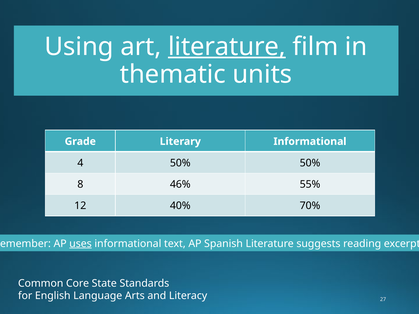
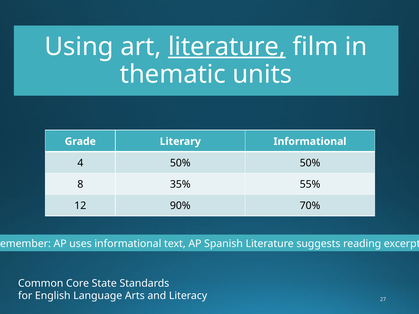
46%: 46% -> 35%
40%: 40% -> 90%
uses underline: present -> none
